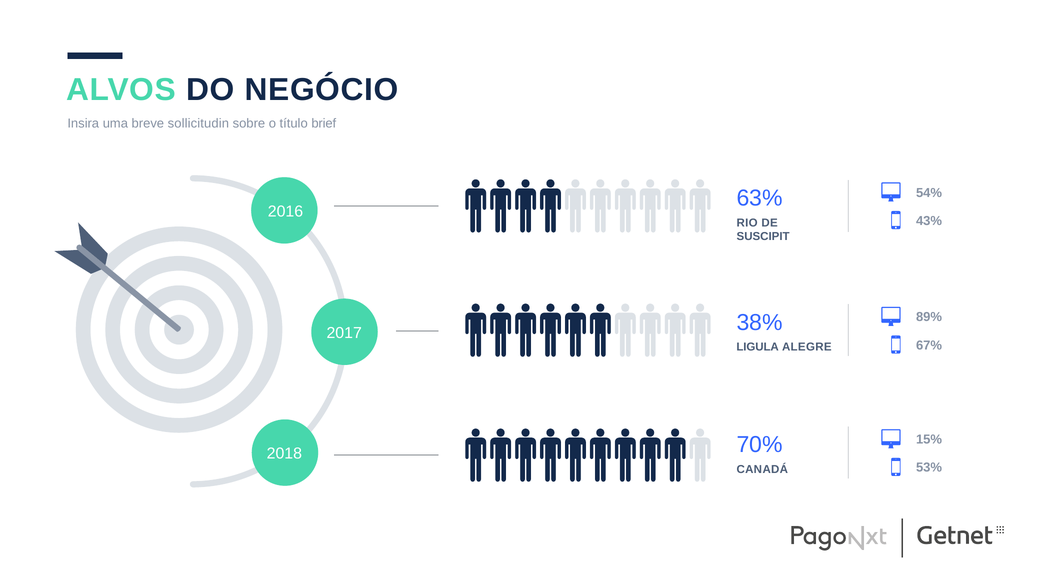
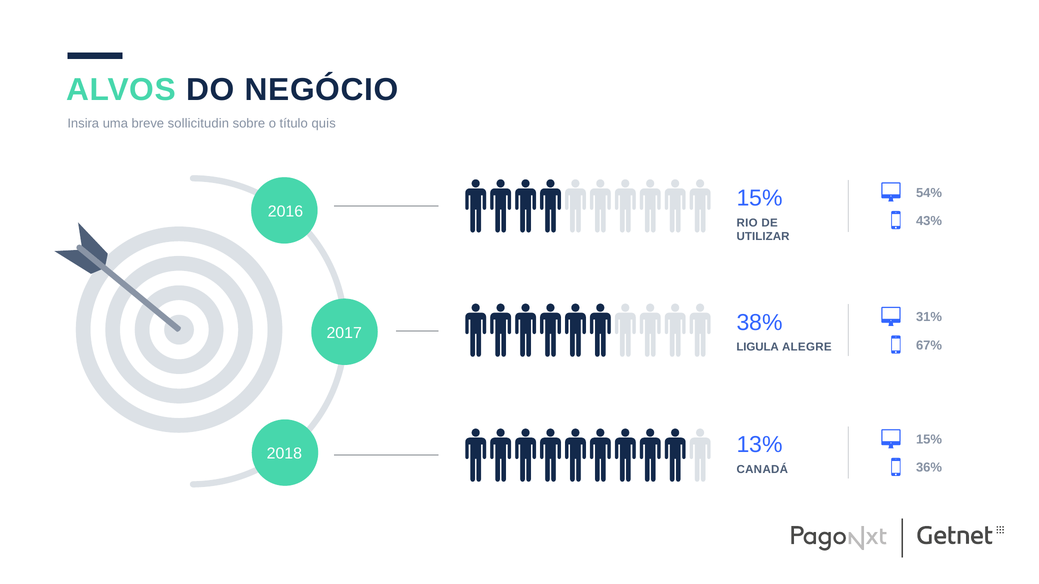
brief: brief -> quis
63% at (760, 198): 63% -> 15%
SUSCIPIT: SUSCIPIT -> UTILIZAR
89%: 89% -> 31%
70%: 70% -> 13%
53%: 53% -> 36%
